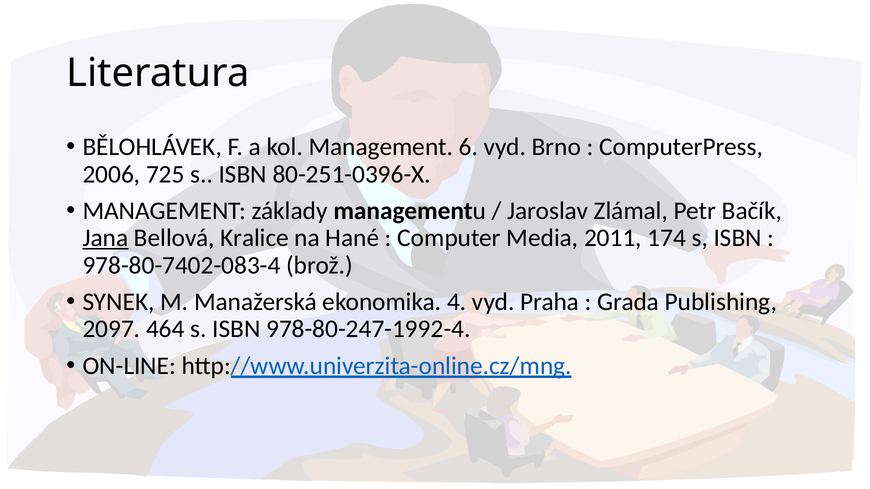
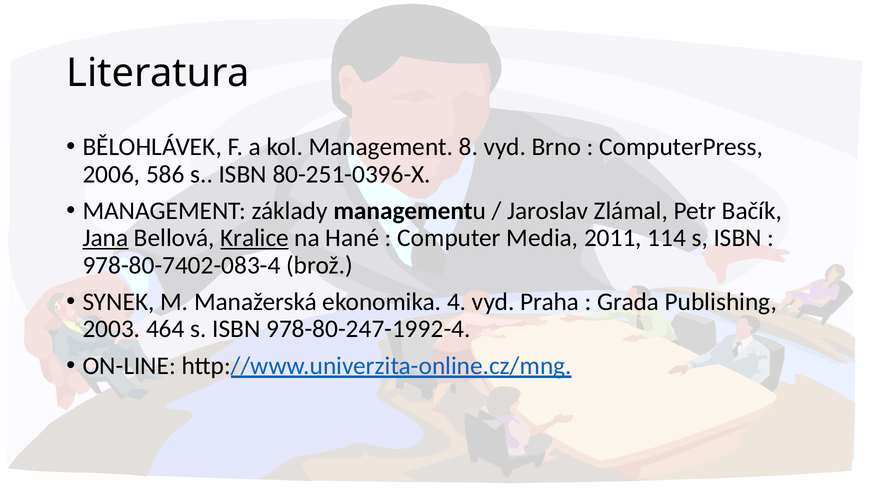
6: 6 -> 8
725: 725 -> 586
Kralice underline: none -> present
174: 174 -> 114
2097: 2097 -> 2003
